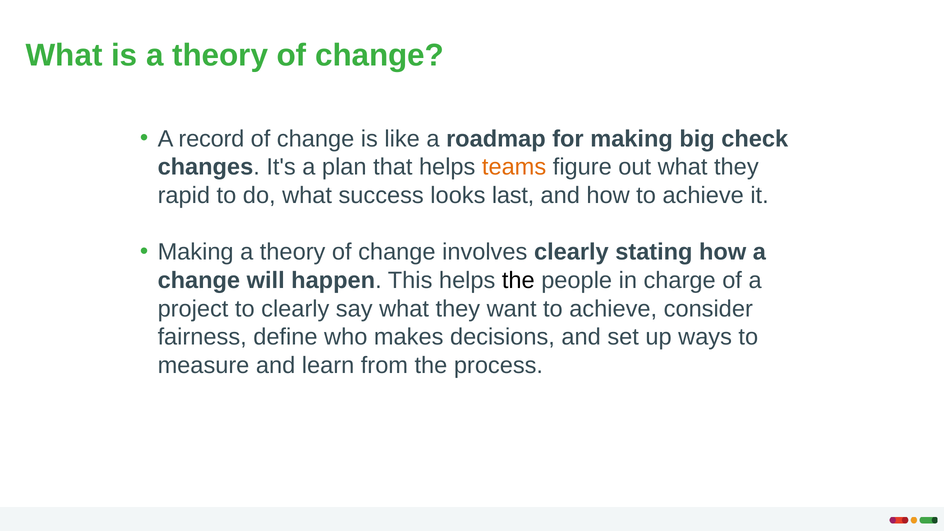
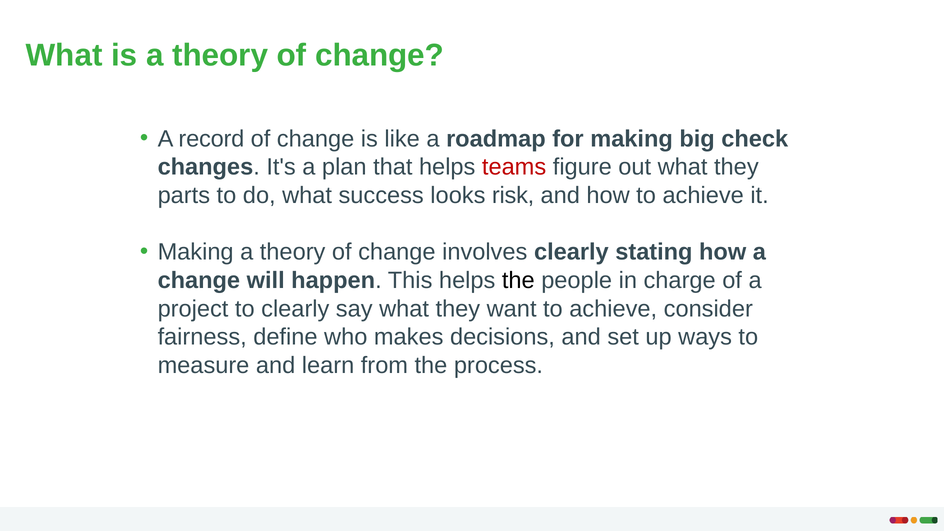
teams colour: orange -> red
rapid: rapid -> parts
last: last -> risk
